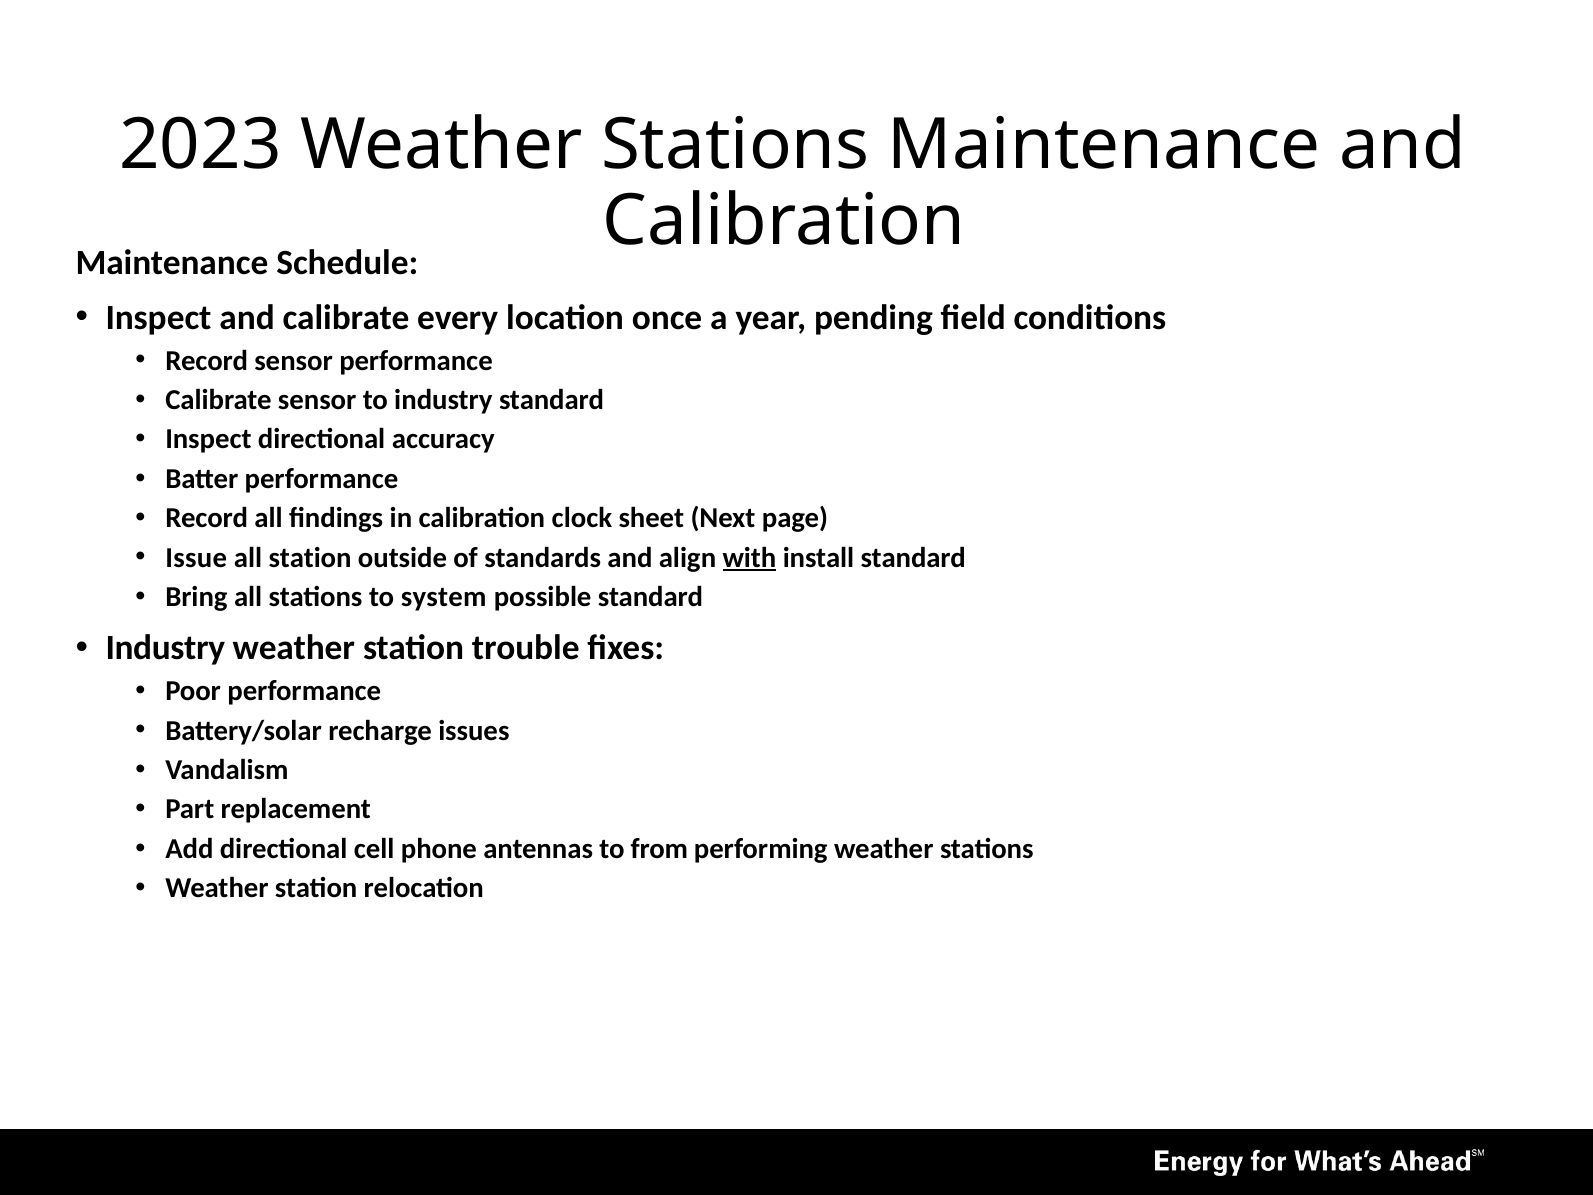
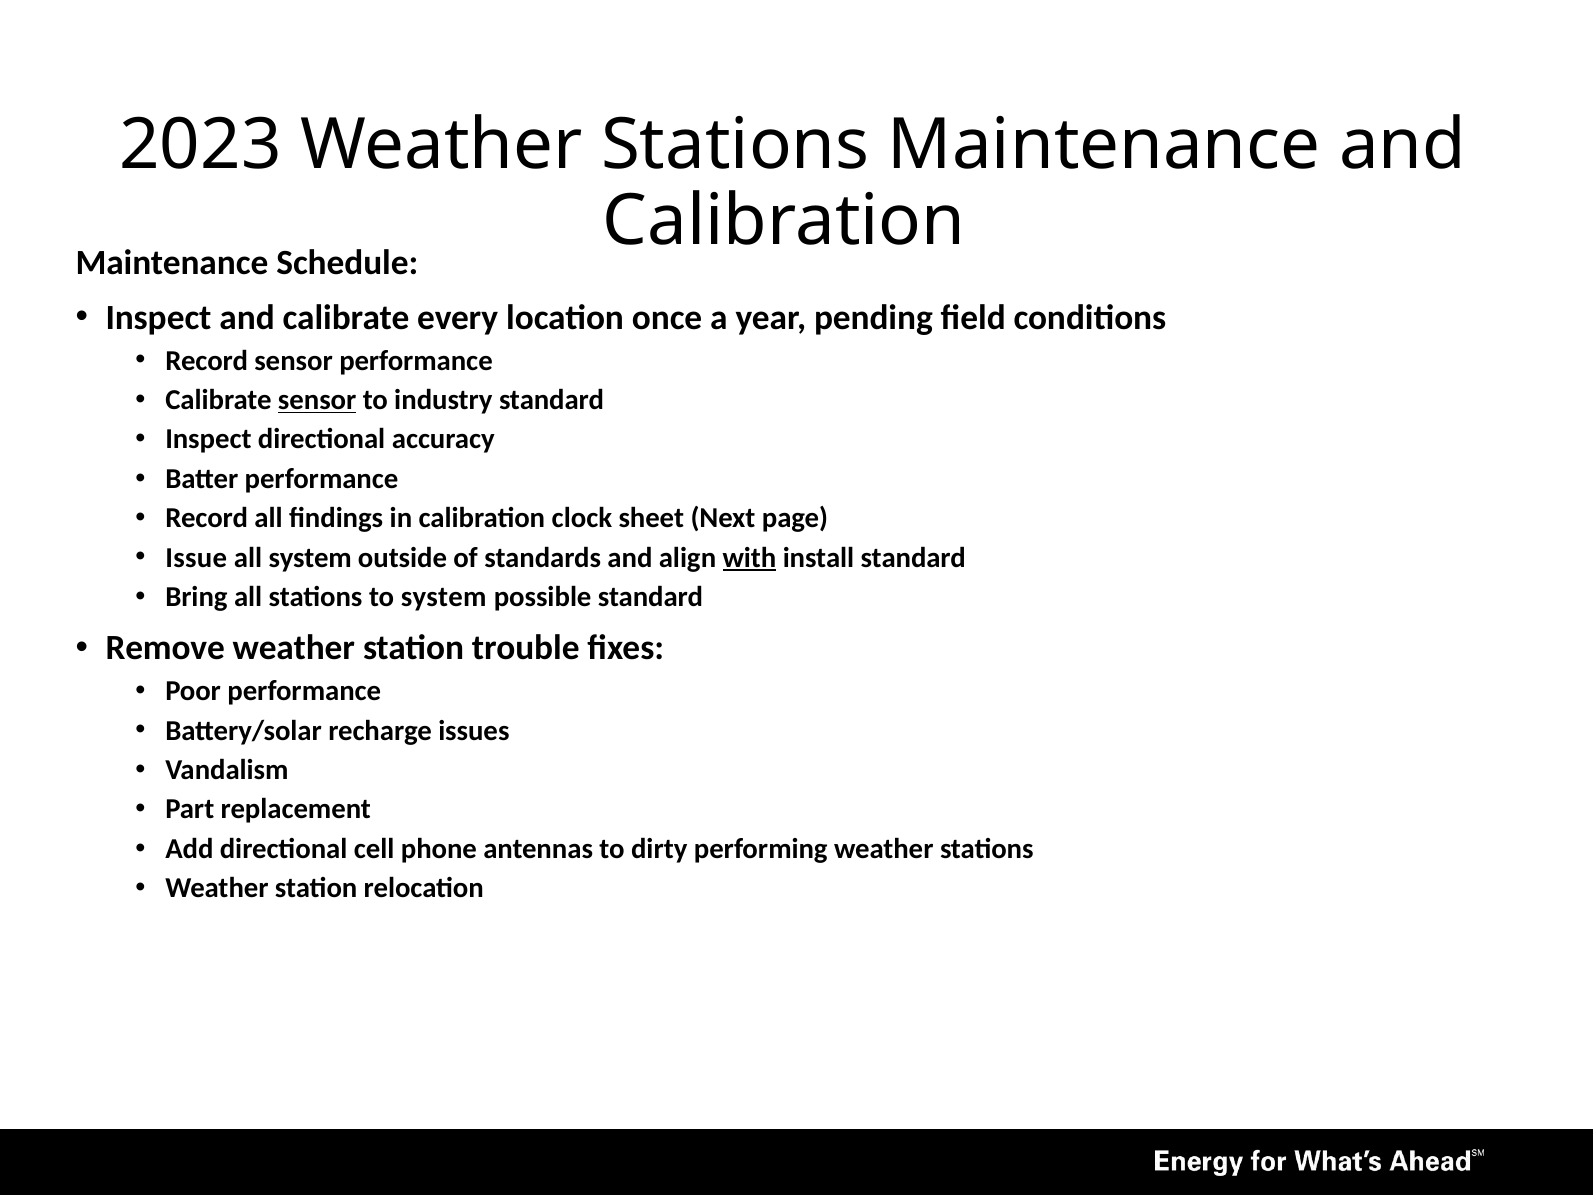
sensor at (317, 400) underline: none -> present
all station: station -> system
Industry at (165, 648): Industry -> Remove
from: from -> dirty
